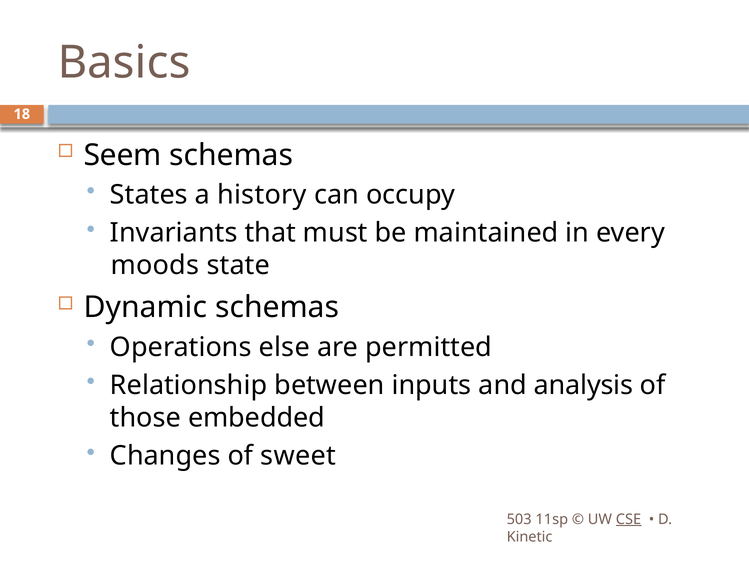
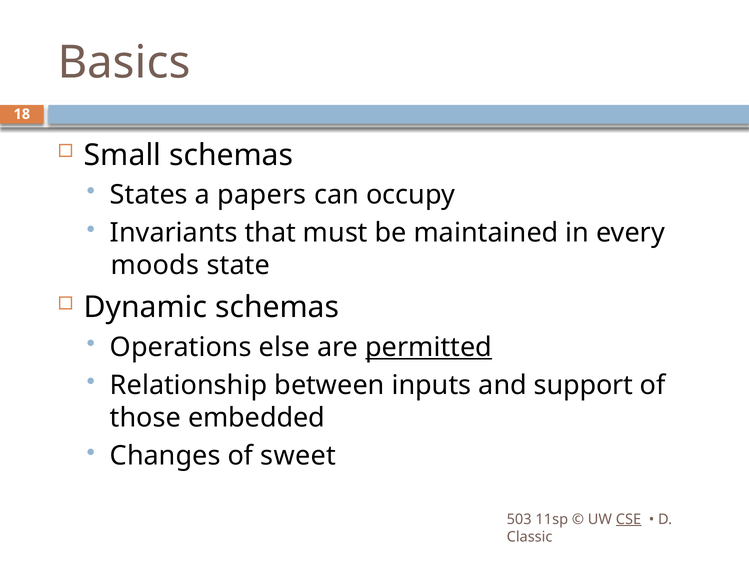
Seem: Seem -> Small
history: history -> papers
permitted underline: none -> present
analysis: analysis -> support
Kinetic: Kinetic -> Classic
